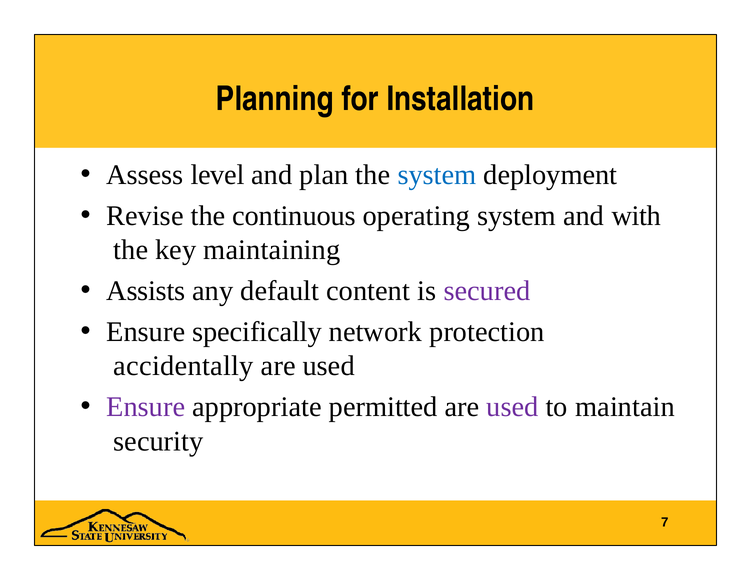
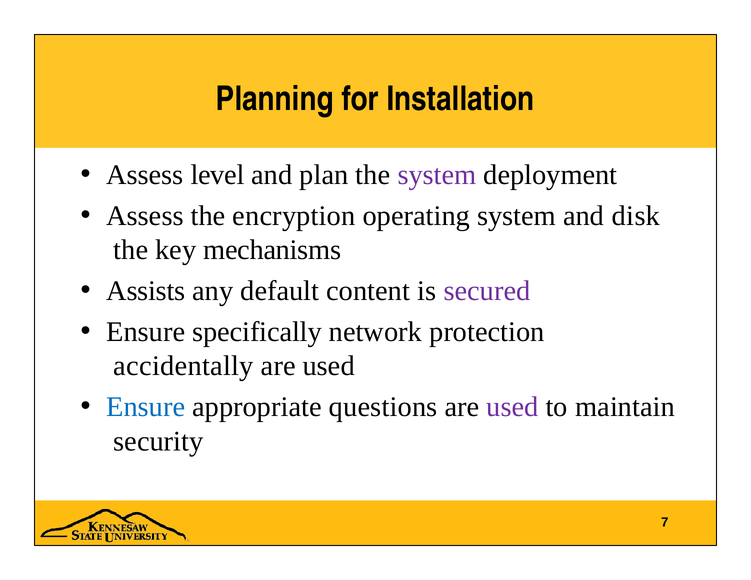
system at (437, 175) colour: blue -> purple
Revise at (145, 216): Revise -> Assess
continuous: continuous -> encryption
with: with -> disk
maintaining: maintaining -> mechanisms
Ensure at (146, 407) colour: purple -> blue
permitted: permitted -> questions
